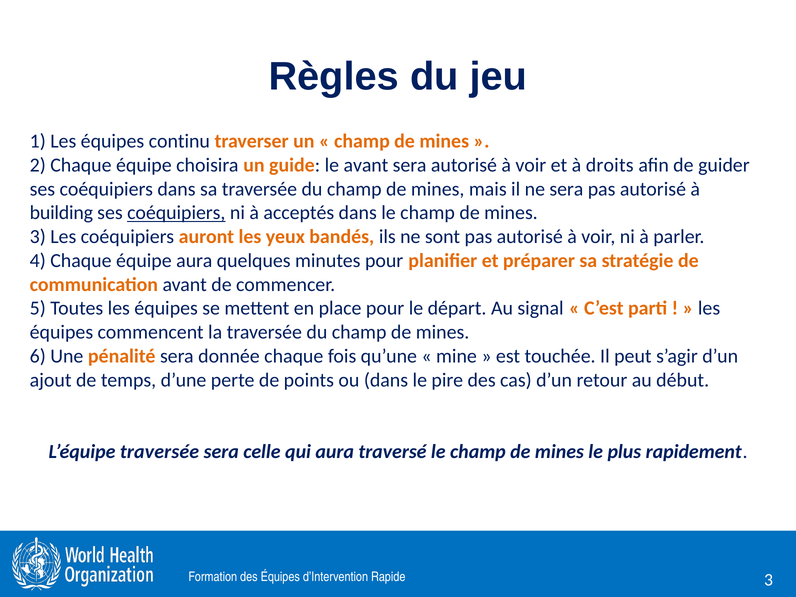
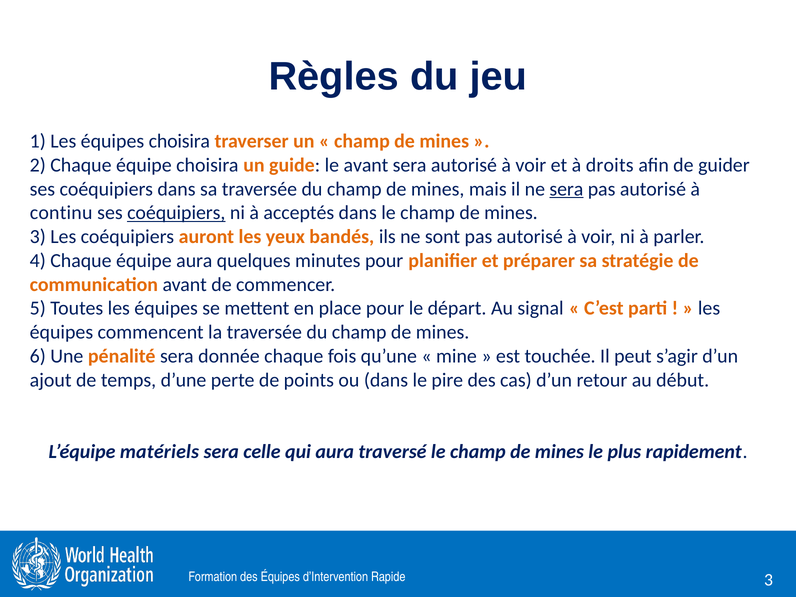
équipes continu: continu -> choisira
sera at (566, 189) underline: none -> present
building: building -> continu
L’équipe traversée: traversée -> matériels
